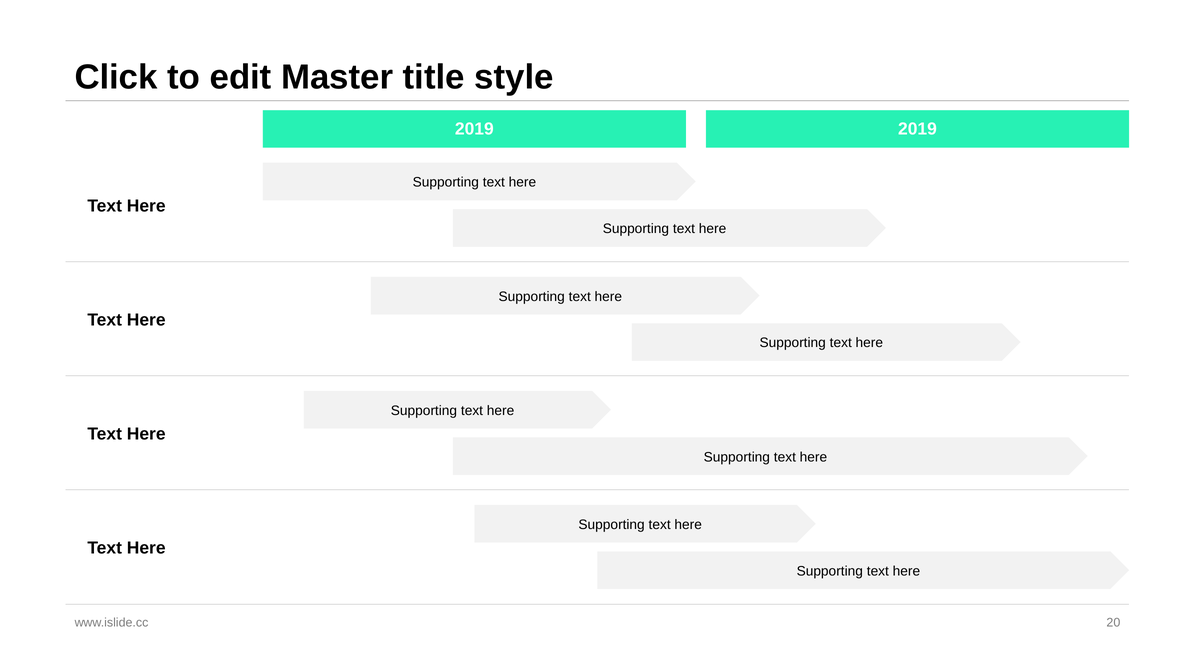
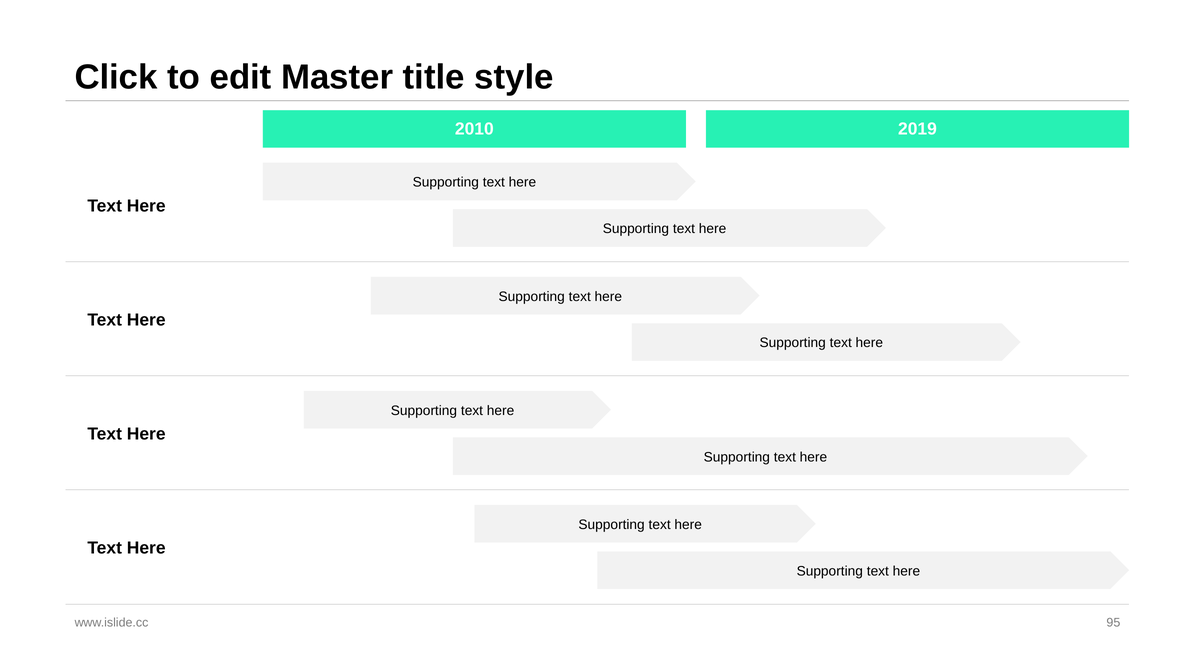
2019 at (474, 129): 2019 -> 2010
20: 20 -> 95
